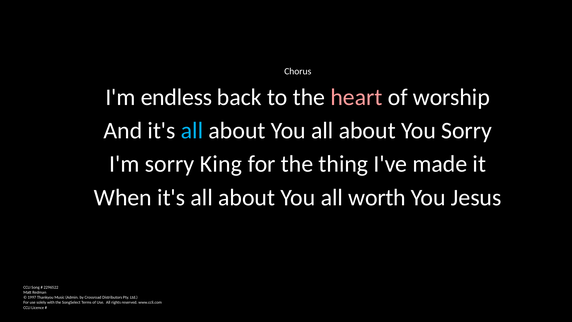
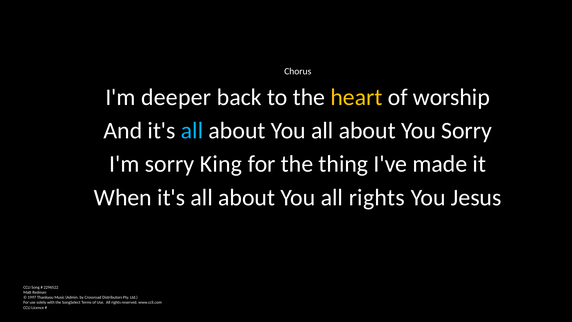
endless: endless -> deeper
heart colour: pink -> yellow
You all worth: worth -> rights
